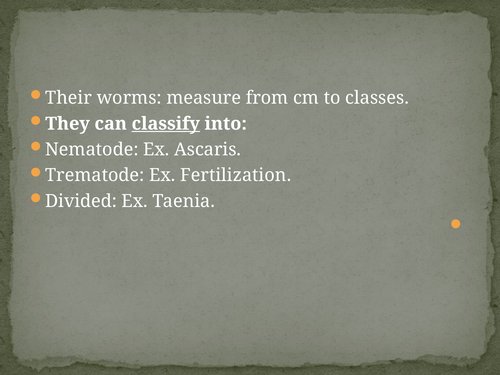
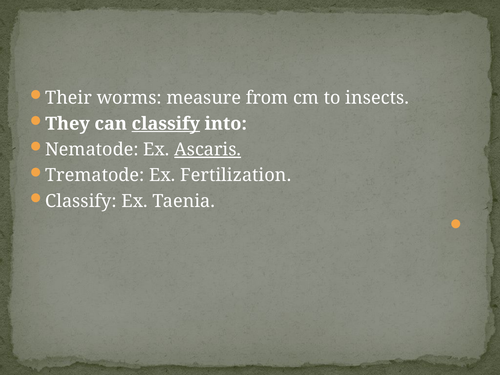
classes: classes -> insects
Ascaris underline: none -> present
Divided at (81, 201): Divided -> Classify
